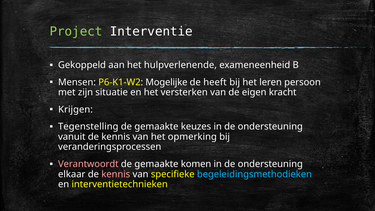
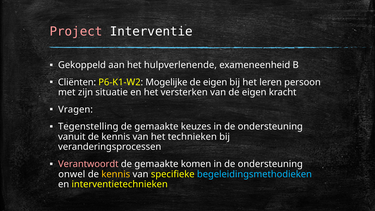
Project colour: light green -> pink
Mensen: Mensen -> Cliënten
heeft at (215, 82): heeft -> eigen
Krijgen: Krijgen -> Vragen
opmerking: opmerking -> technieken
elkaar: elkaar -> onwel
kennis at (116, 174) colour: pink -> yellow
